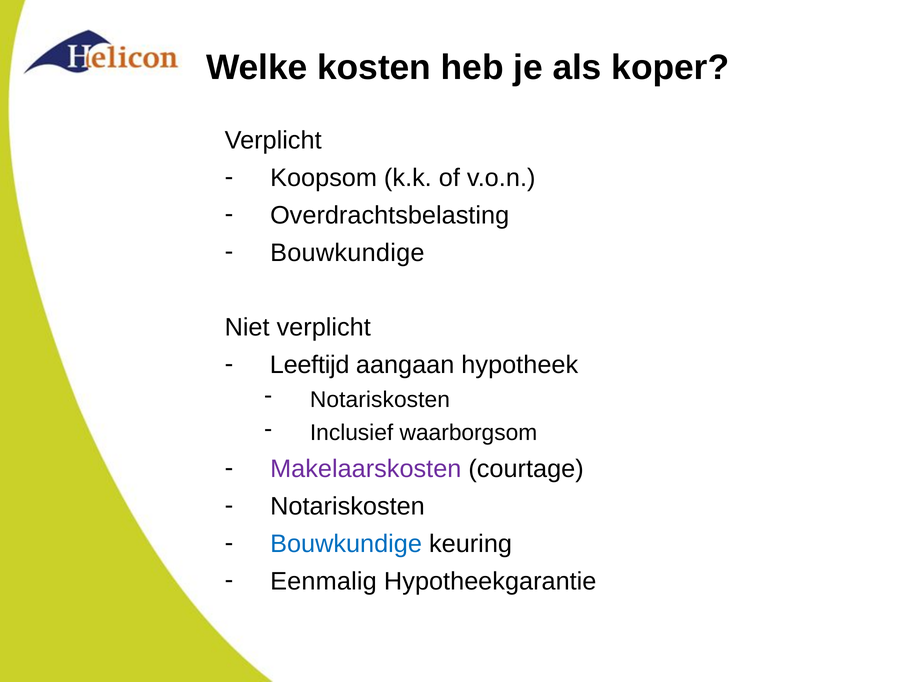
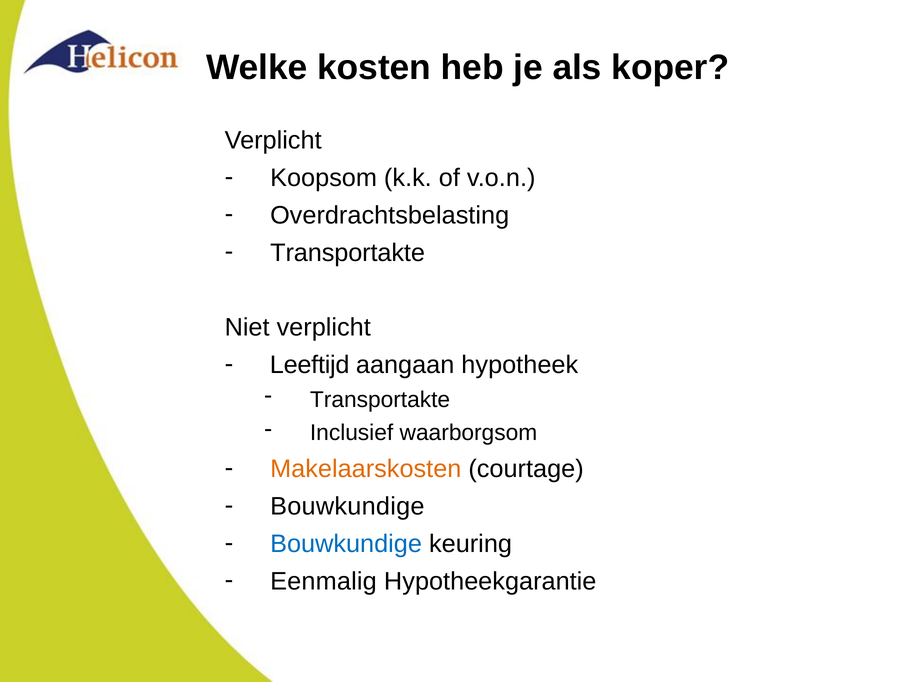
Bouwkundige at (347, 253): Bouwkundige -> Transportakte
Notariskosten at (380, 400): Notariskosten -> Transportakte
Makelaarskosten colour: purple -> orange
Notariskosten at (347, 507): Notariskosten -> Bouwkundige
